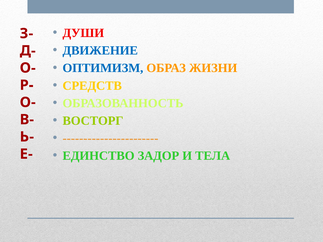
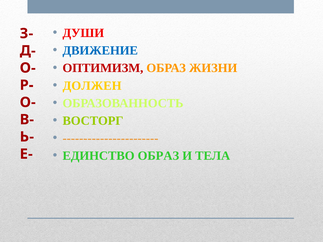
ОПТИМИЗМ colour: blue -> red
СРЕДСТВ: СРЕДСТВ -> ДОЛЖЕН
ЕДИНСТВО ЗАДОР: ЗАДОР -> ОБРАЗ
